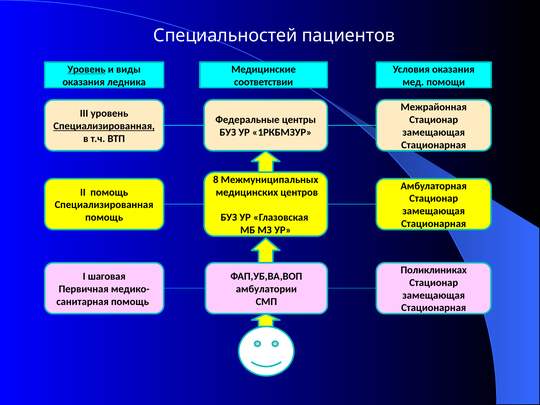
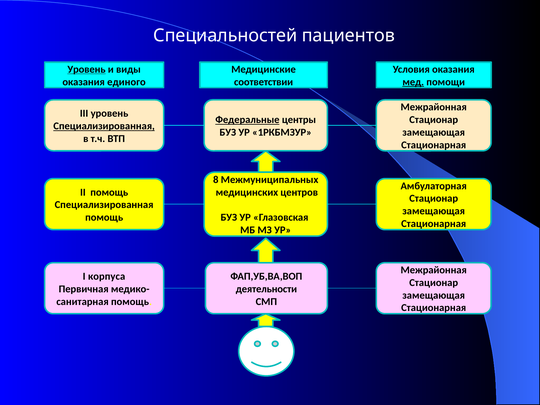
ледника: ледника -> единого
мед underline: none -> present
Федеральные underline: none -> present
Поликлиниках at (434, 270): Поликлиниках -> Межрайонная
шаговая: шаговая -> корпуса
амбулатории: амбулатории -> деятельности
